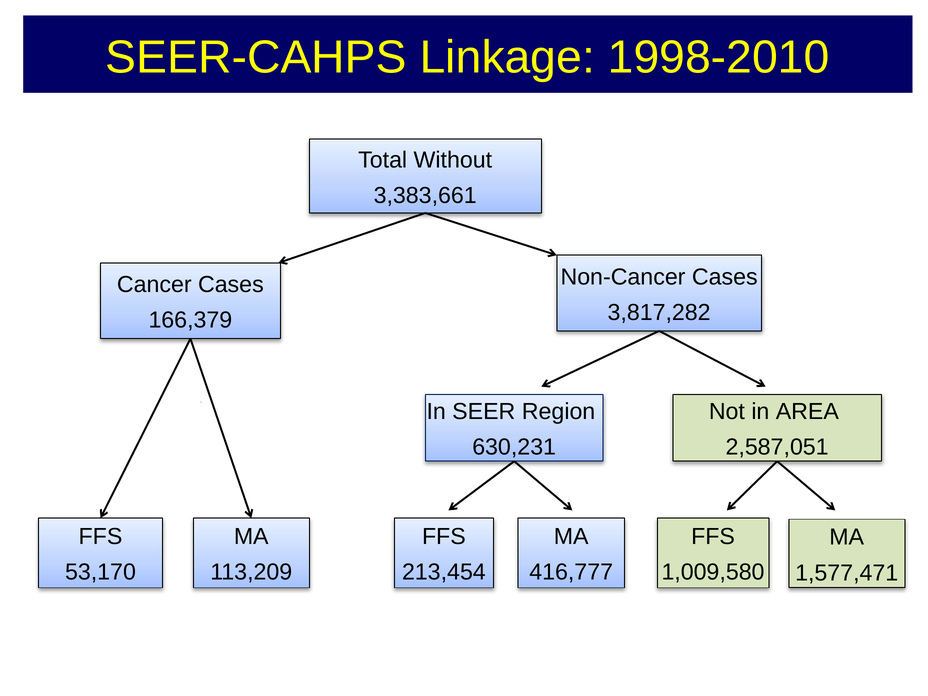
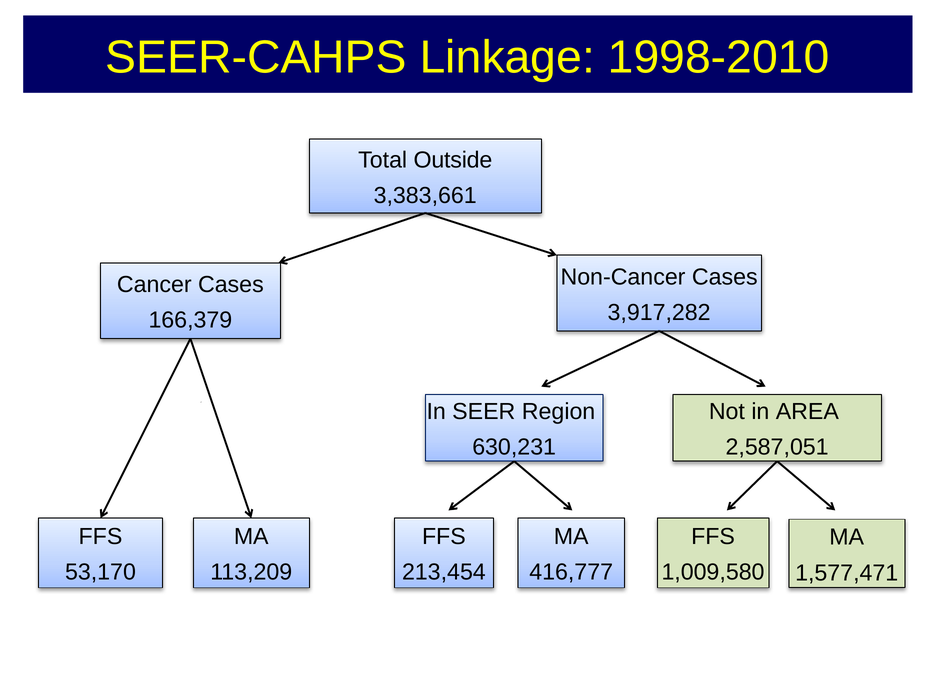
Without: Without -> Outside
3,817,282: 3,817,282 -> 3,917,282
